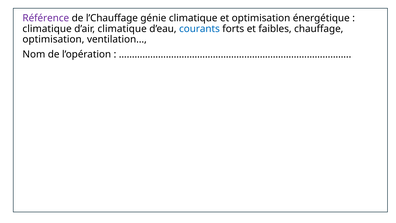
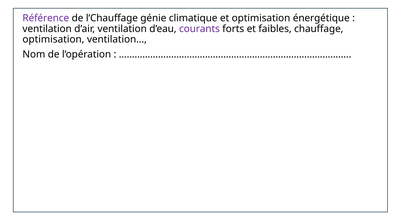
climatique at (47, 29): climatique -> ventilation
d’air climatique: climatique -> ventilation
courants colour: blue -> purple
